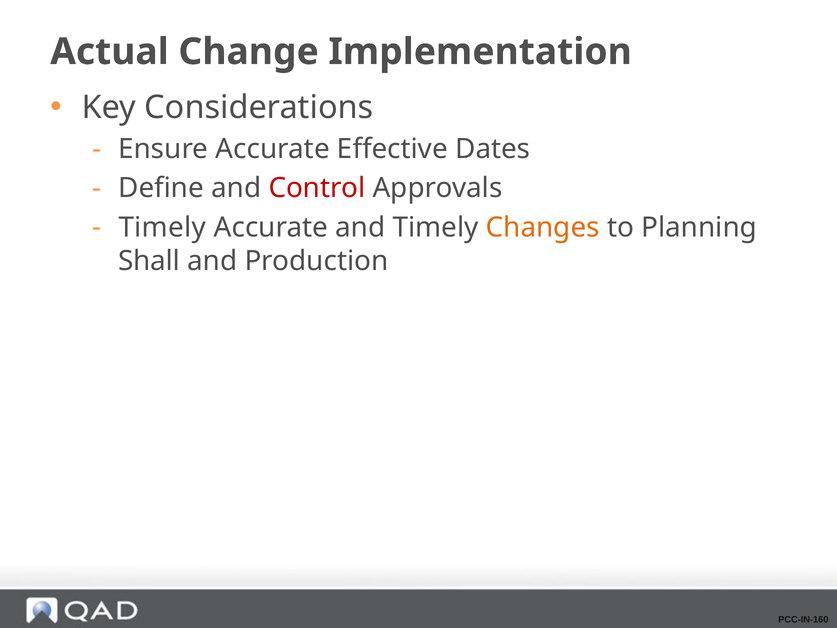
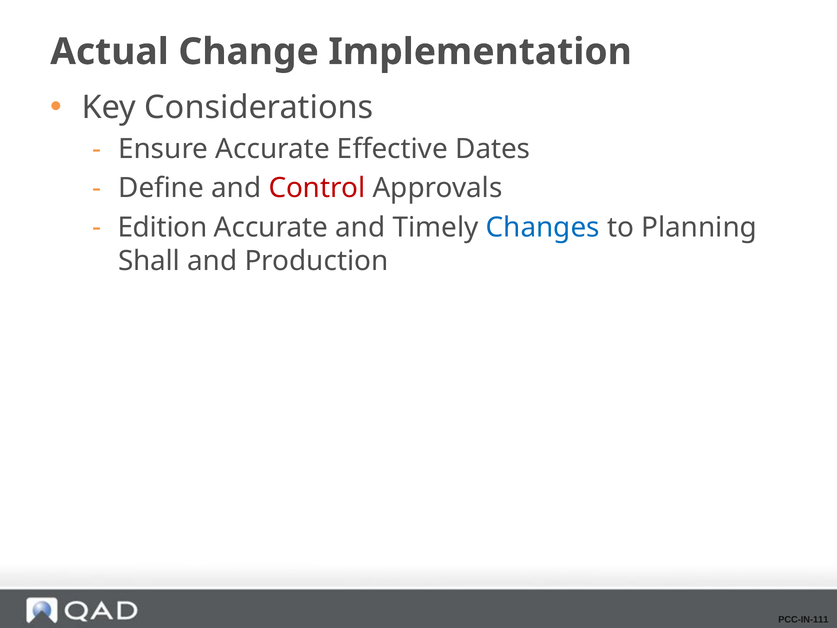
Timely at (162, 227): Timely -> Edition
Changes colour: orange -> blue
PCC-IN-160: PCC-IN-160 -> PCC-IN-111
